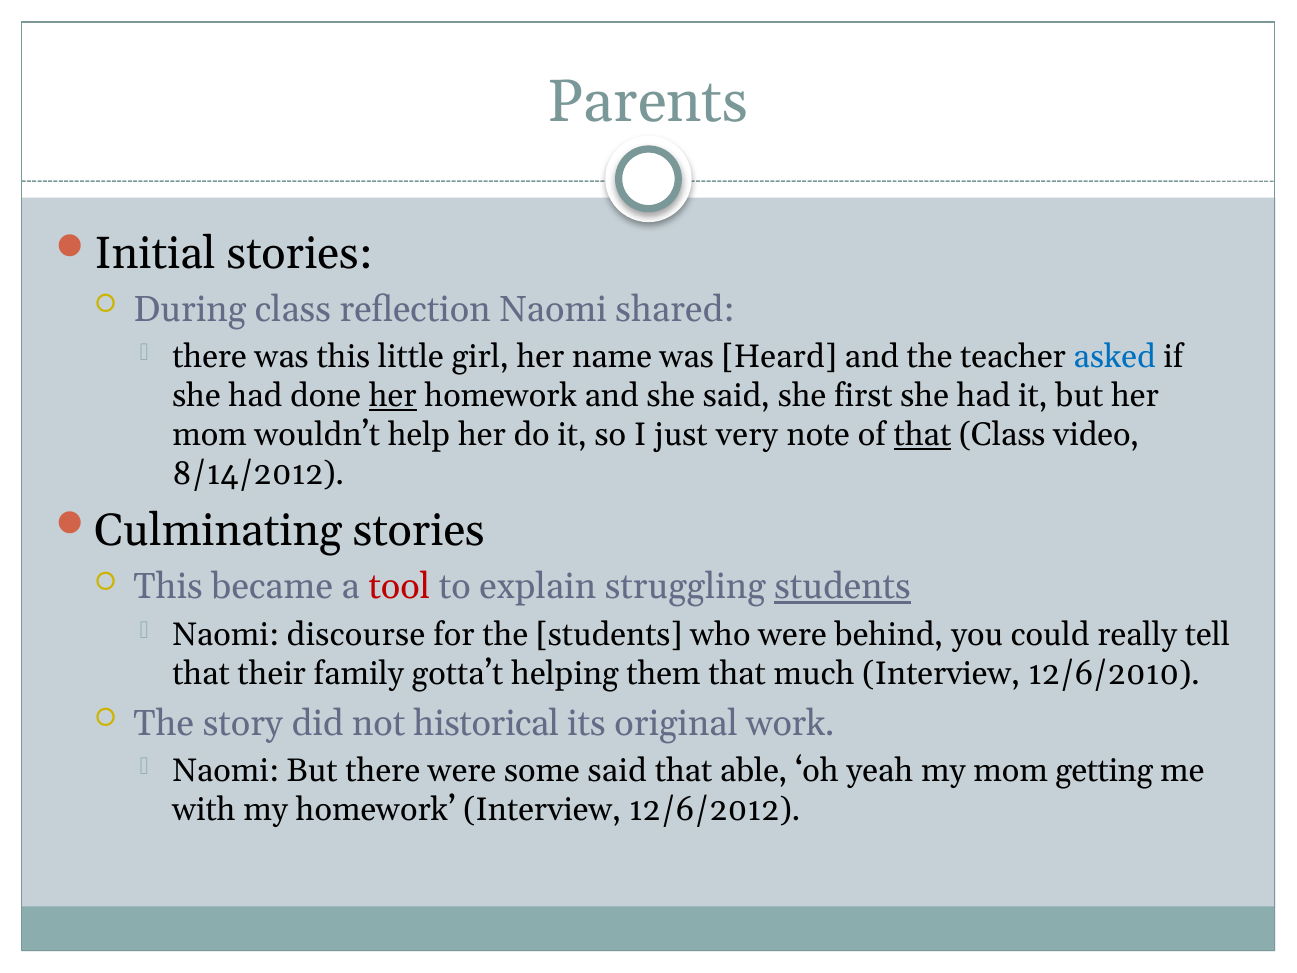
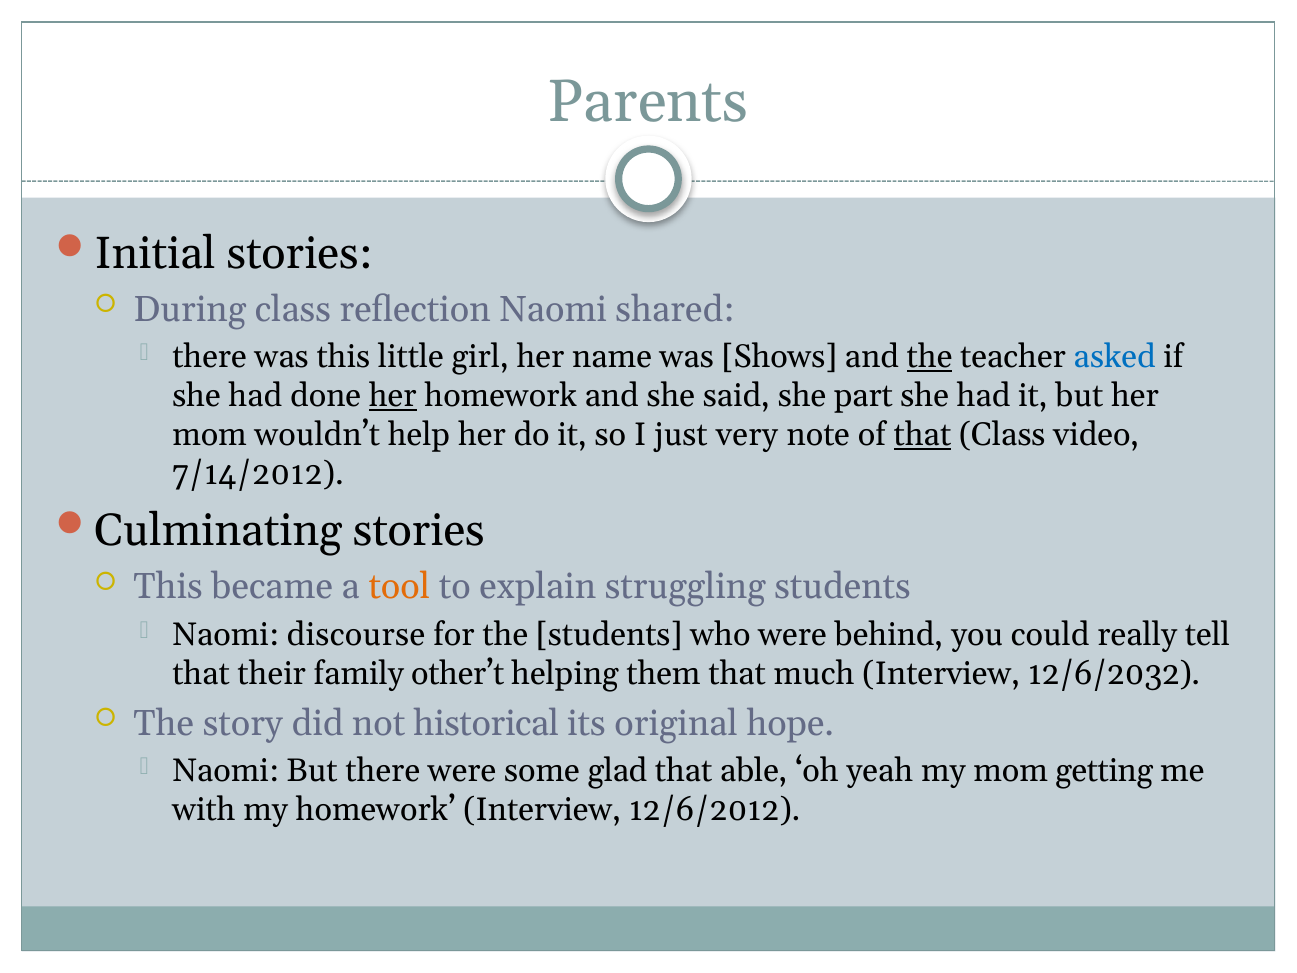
Heard: Heard -> Shows
the at (930, 357) underline: none -> present
first: first -> part
8/14/2012: 8/14/2012 -> 7/14/2012
tool colour: red -> orange
students at (842, 587) underline: present -> none
gotta’t: gotta’t -> other’t
12/6/2010: 12/6/2010 -> 12/6/2032
work: work -> hope
some said: said -> glad
